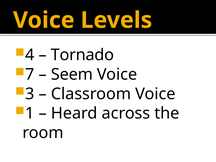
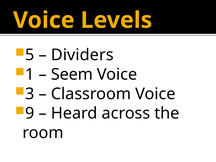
4: 4 -> 5
Tornado: Tornado -> Dividers
7: 7 -> 1
1: 1 -> 9
